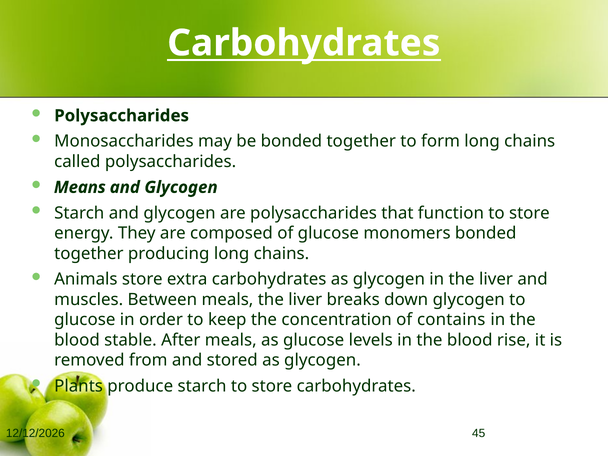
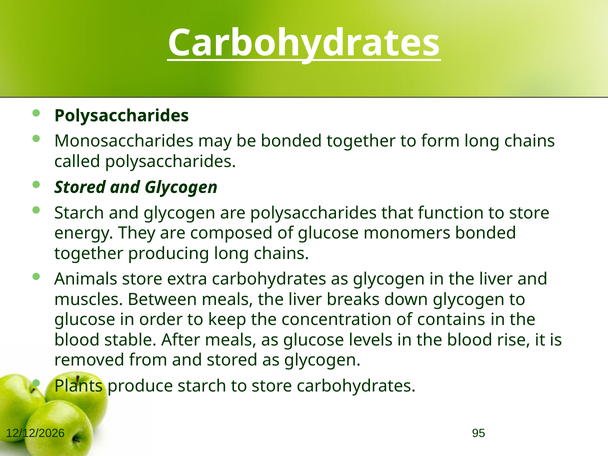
Means at (80, 187): Means -> Stored
45: 45 -> 95
